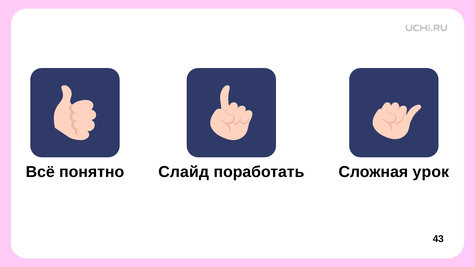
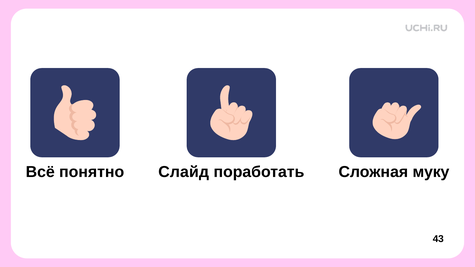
урок: урок -> муку
